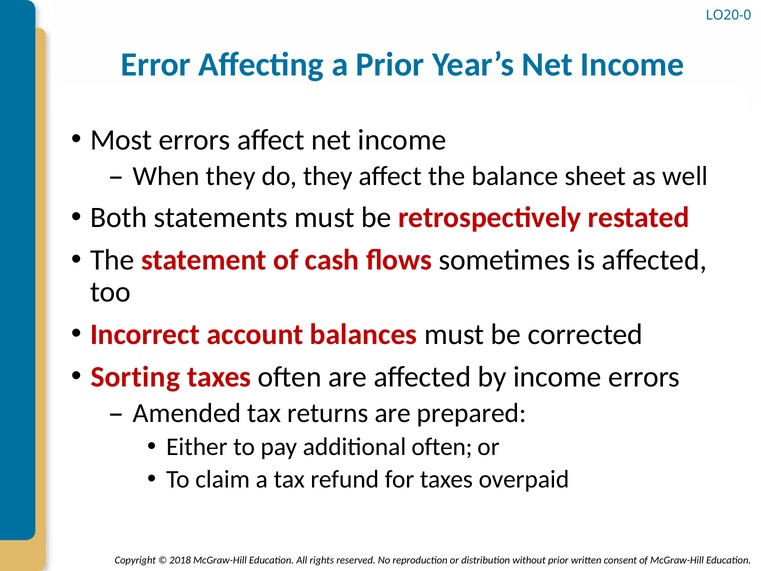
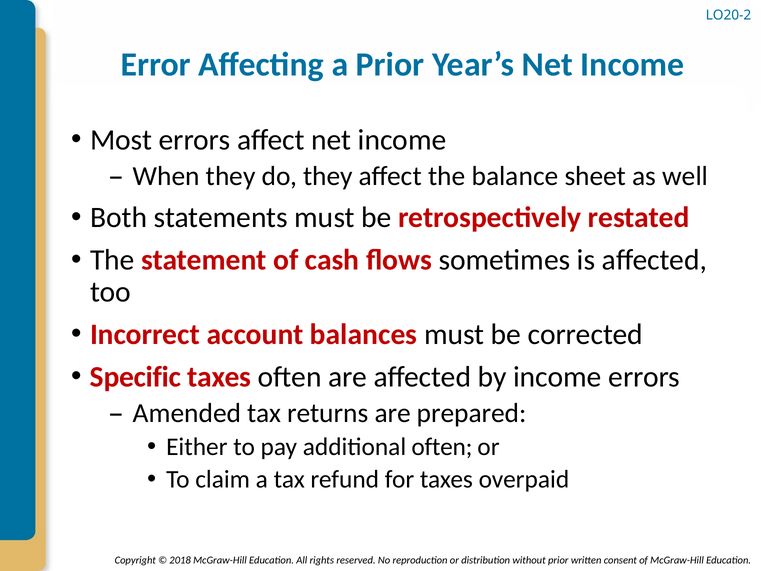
LO20-0: LO20-0 -> LO20-2
Sorting: Sorting -> Specific
